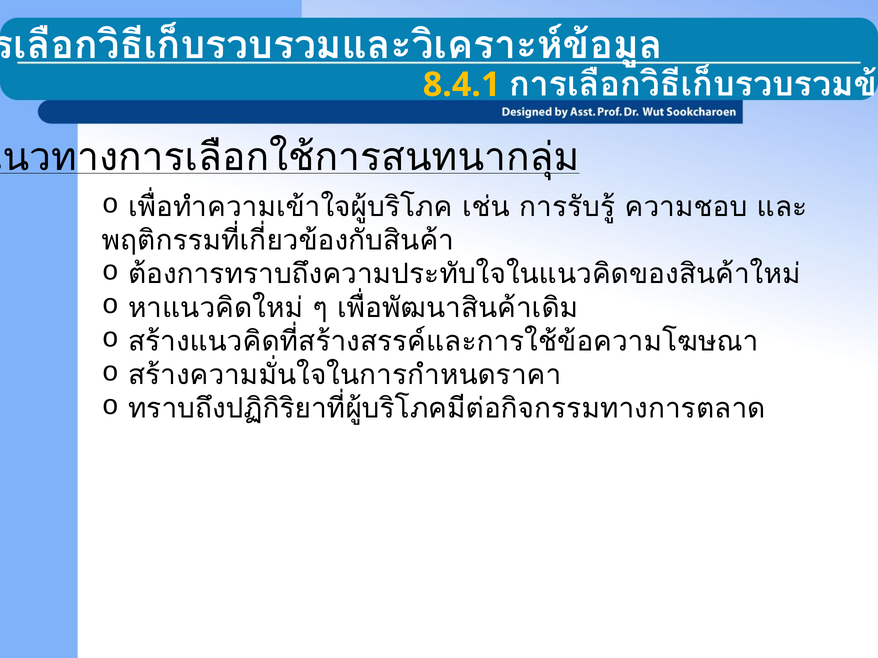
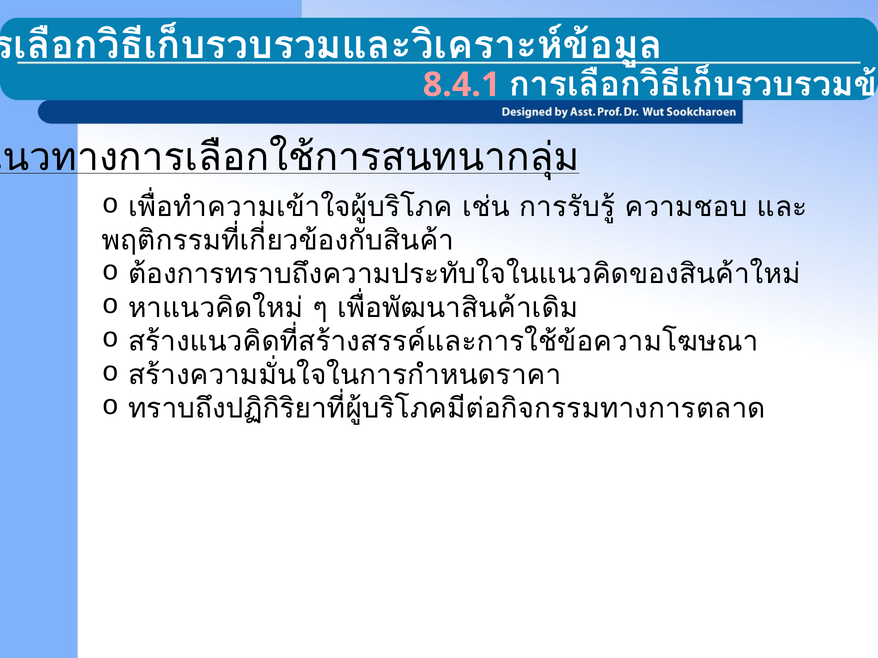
8.4.1 colour: yellow -> pink
